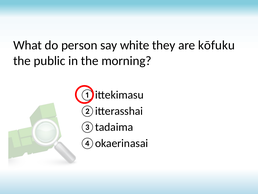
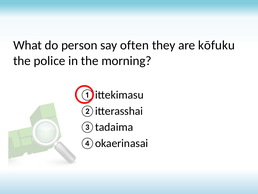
white: white -> often
public: public -> police
